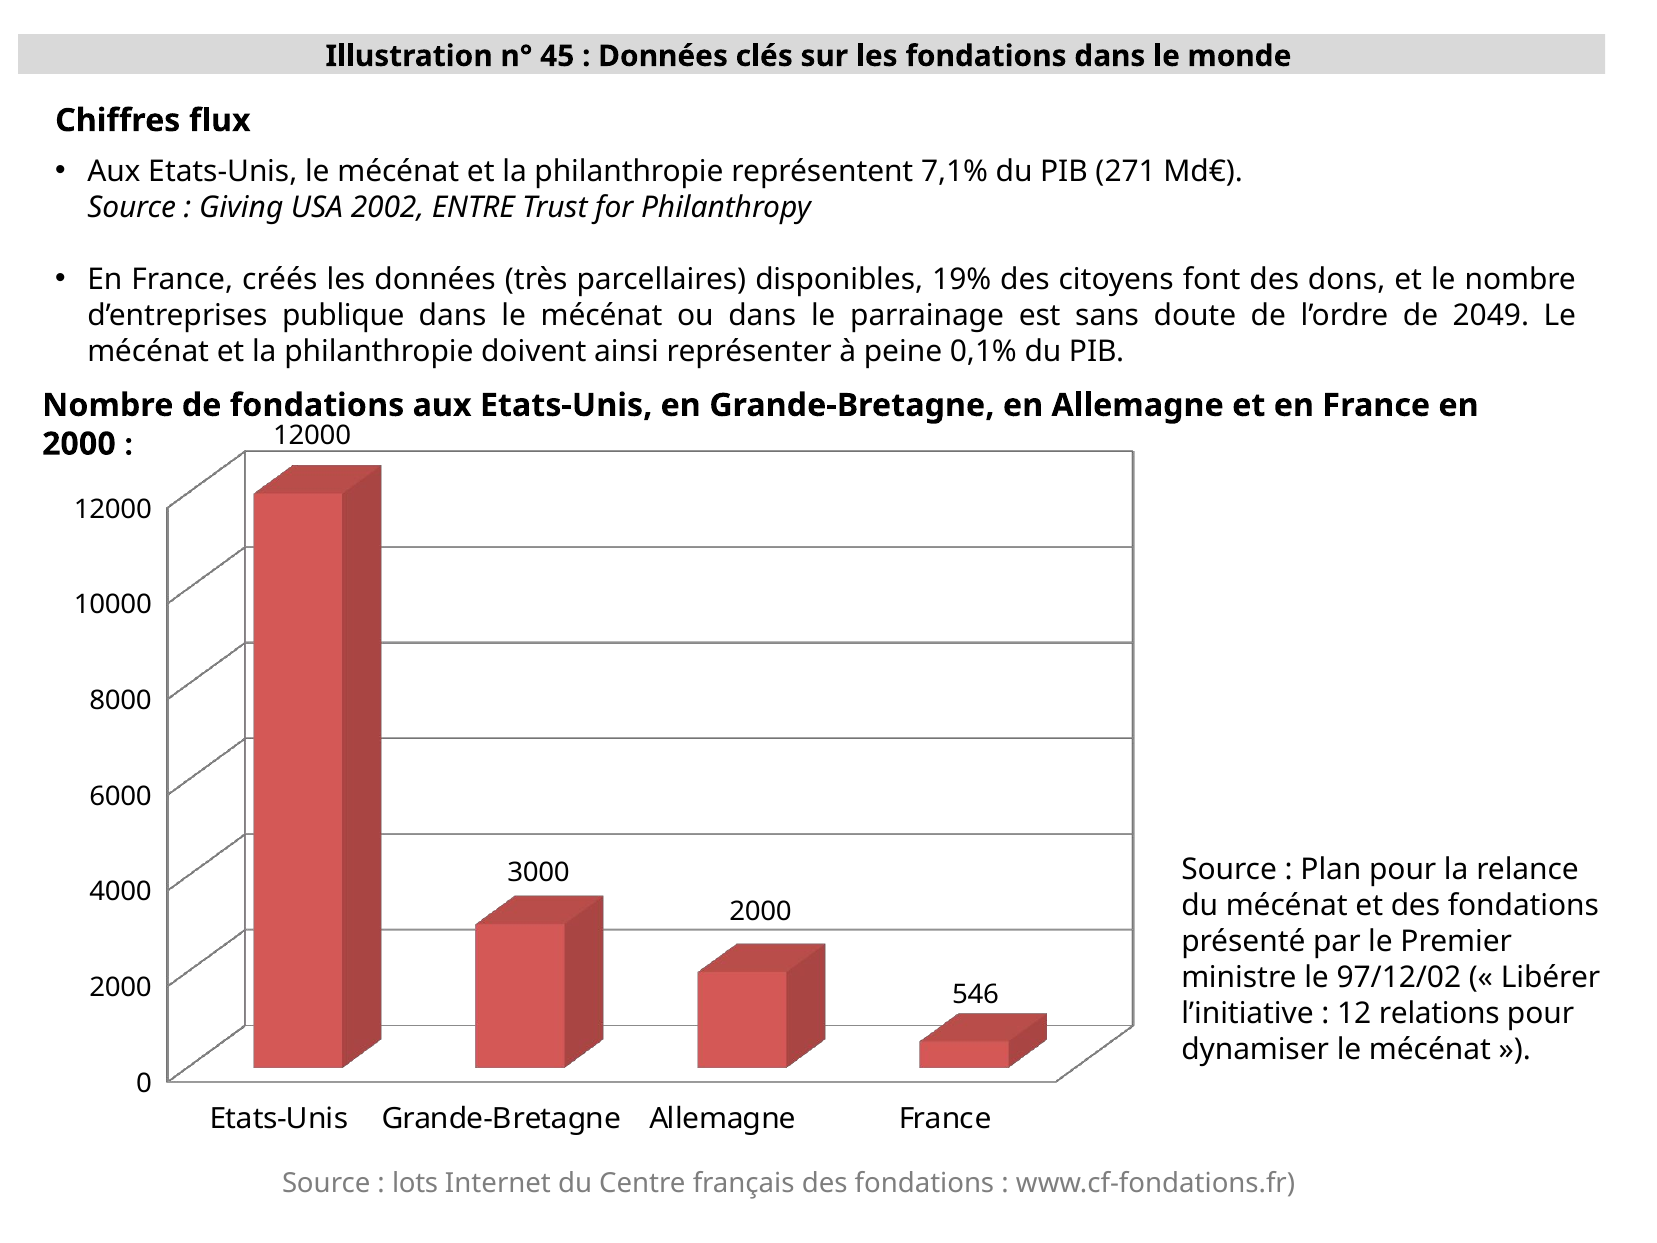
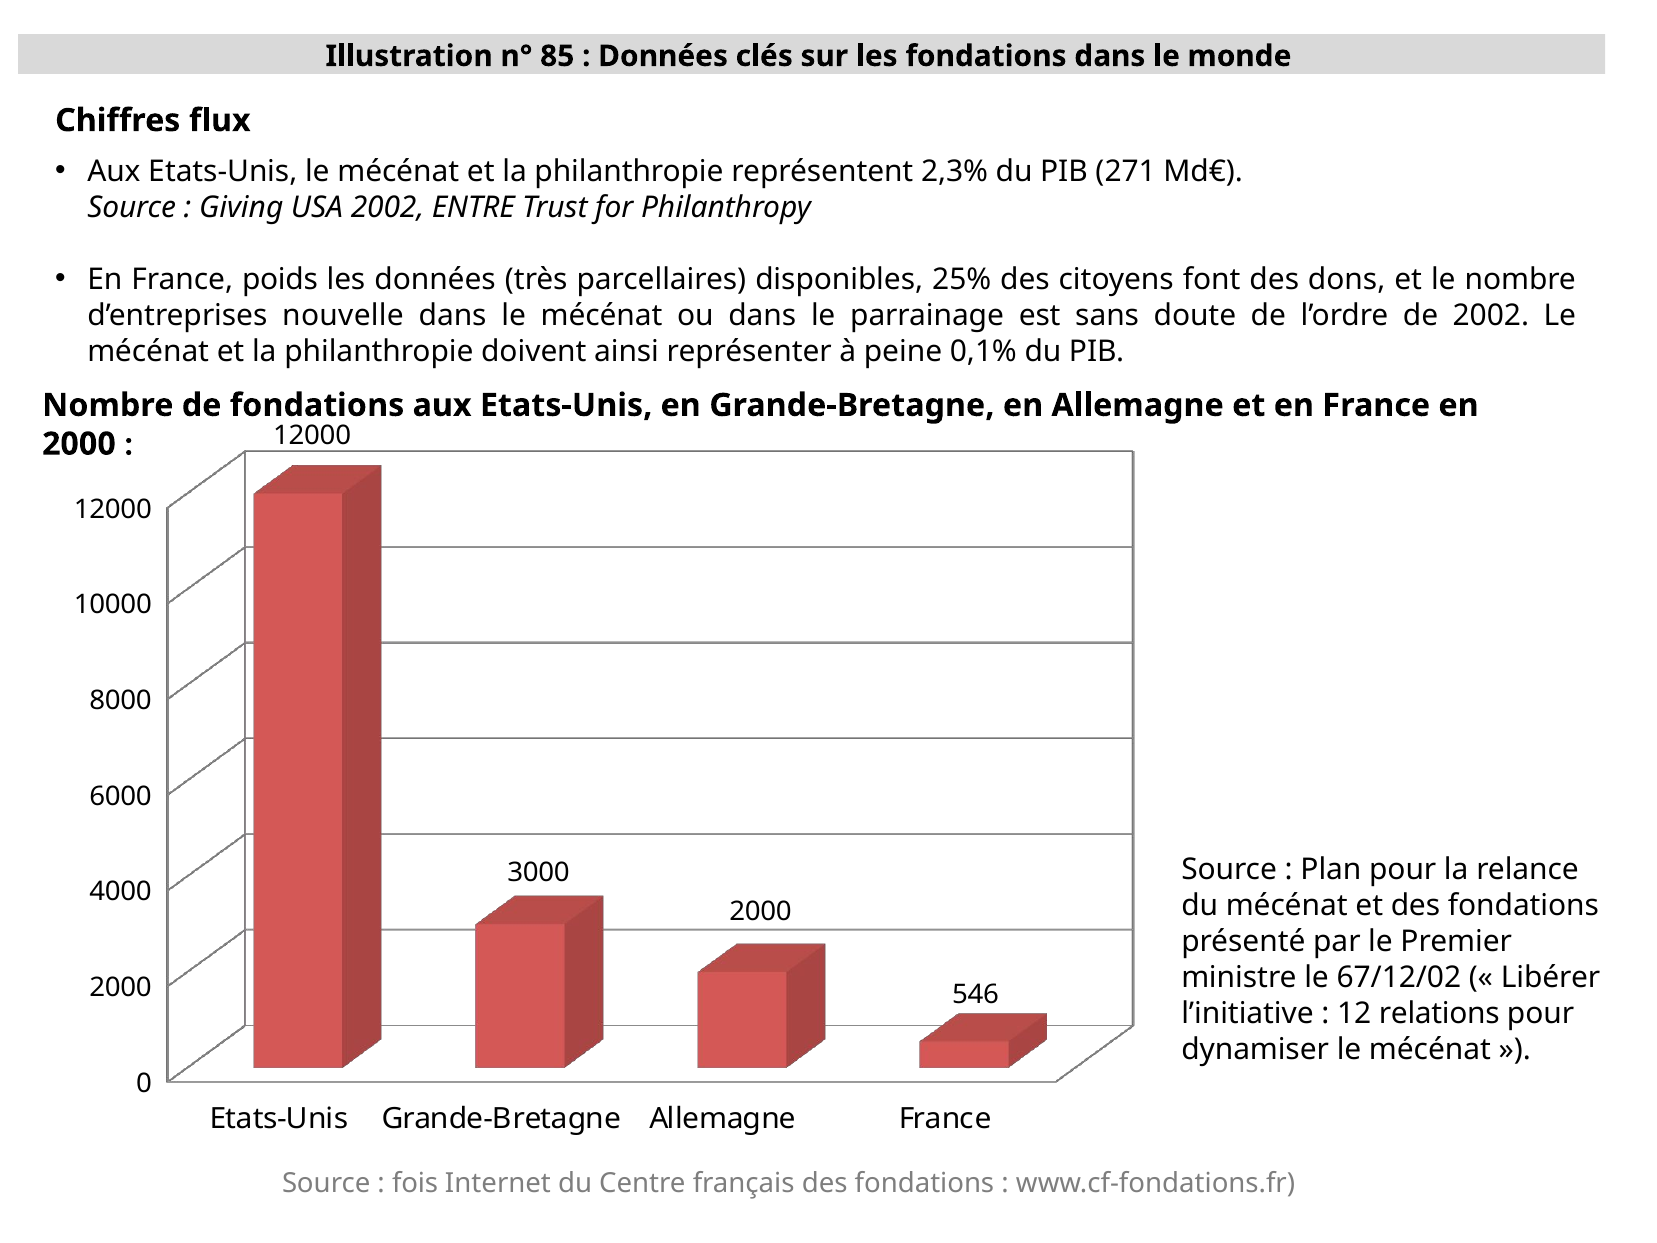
45: 45 -> 85
7,1%: 7,1% -> 2,3%
créés: créés -> poids
19%: 19% -> 25%
publique: publique -> nouvelle
de 2049: 2049 -> 2002
97/12/02: 97/12/02 -> 67/12/02
lots: lots -> fois
